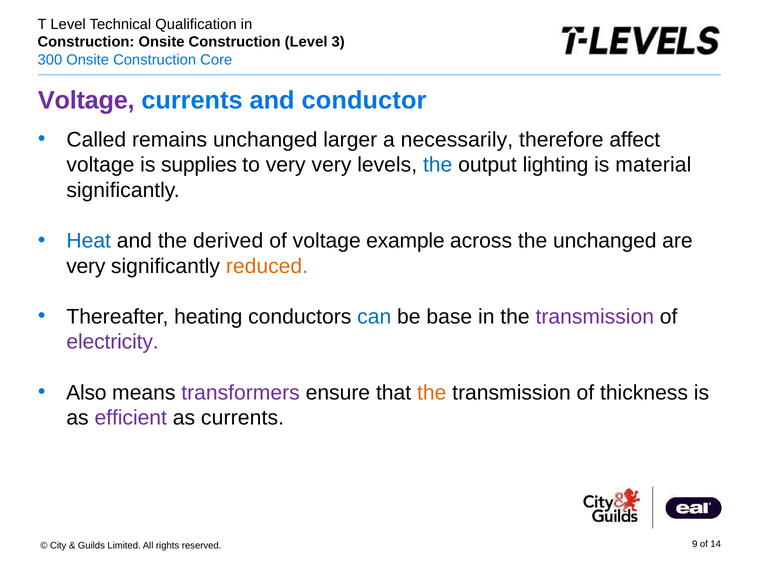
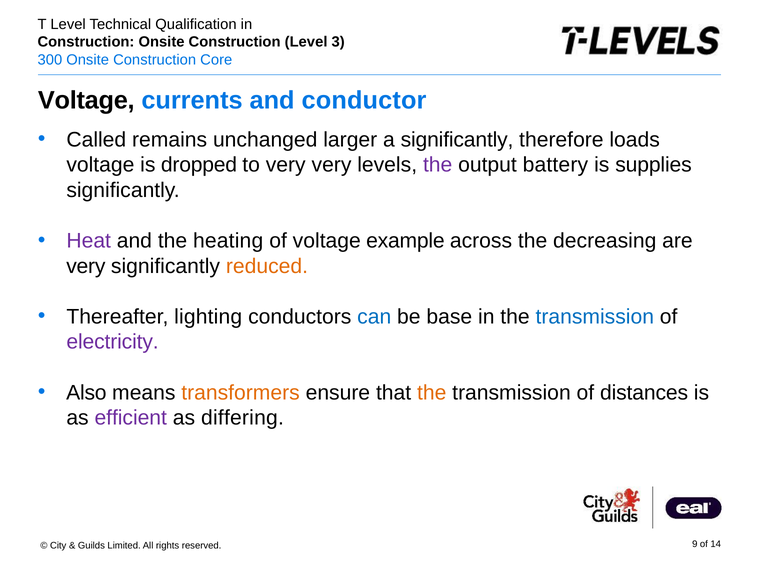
Voltage at (86, 101) colour: purple -> black
a necessarily: necessarily -> significantly
affect: affect -> loads
supplies: supplies -> dropped
the at (438, 165) colour: blue -> purple
lighting: lighting -> battery
material: material -> supplies
Heat colour: blue -> purple
derived: derived -> heating
the unchanged: unchanged -> decreasing
heating: heating -> lighting
transmission at (595, 317) colour: purple -> blue
transformers colour: purple -> orange
thickness: thickness -> distances
as currents: currents -> differing
